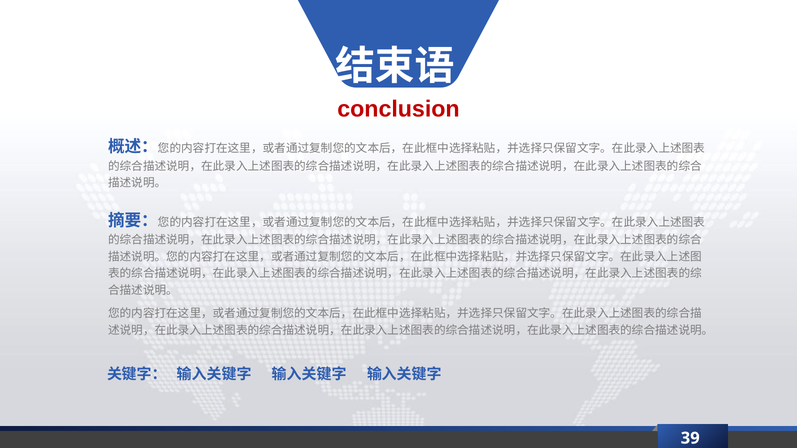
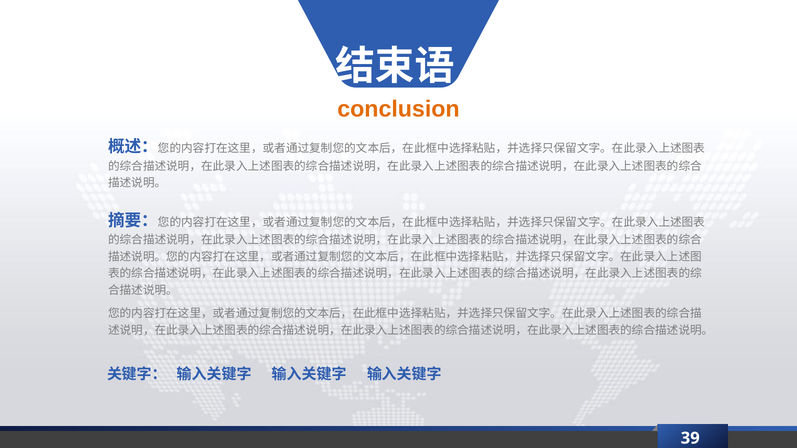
conclusion colour: red -> orange
